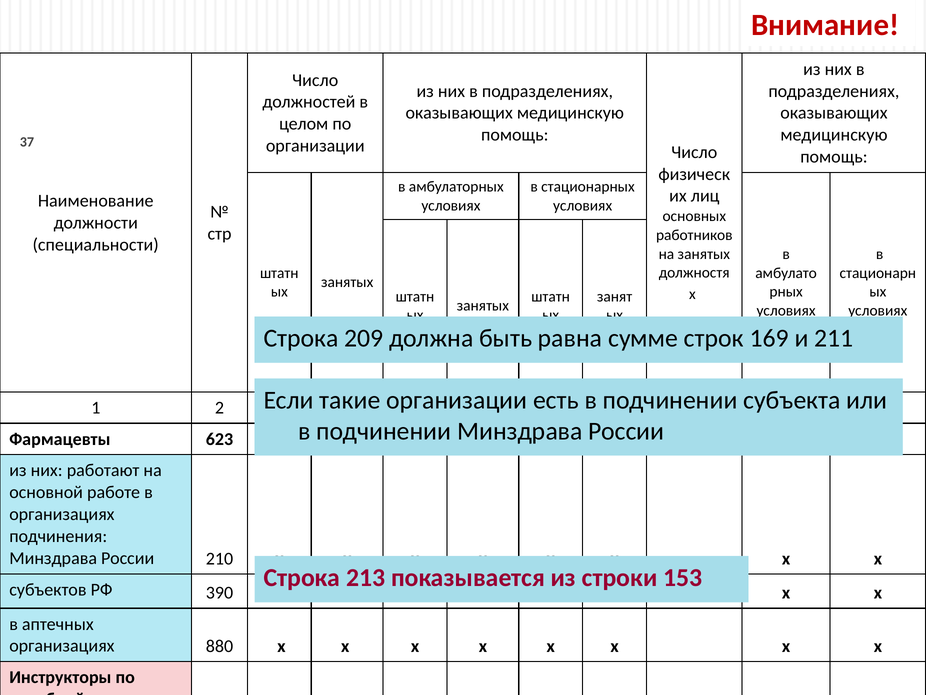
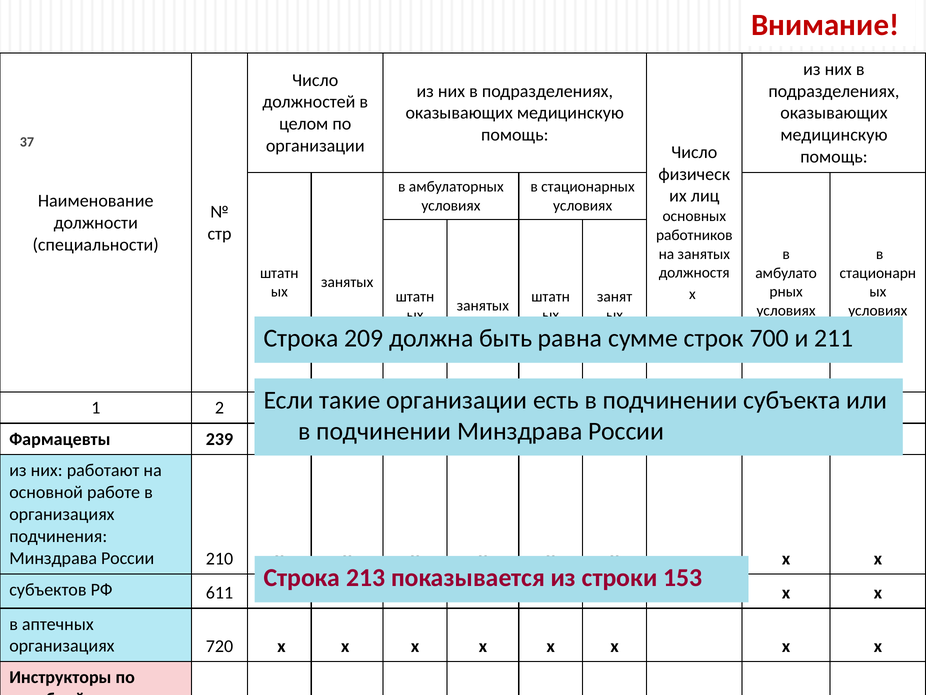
169: 169 -> 700
623: 623 -> 239
390: 390 -> 611
880: 880 -> 720
